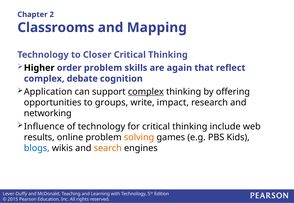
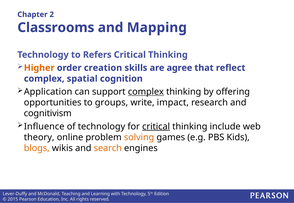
Closer: Closer -> Refers
Higher colour: black -> orange
order problem: problem -> creation
again: again -> agree
debate: debate -> spatial
networking: networking -> cognitivism
critical at (156, 127) underline: none -> present
results: results -> theory
blogs colour: blue -> orange
